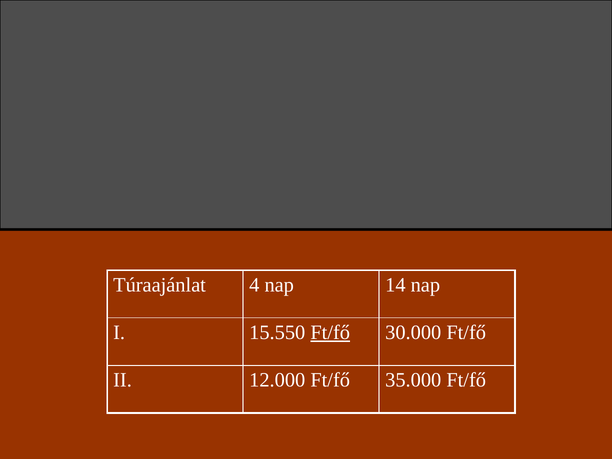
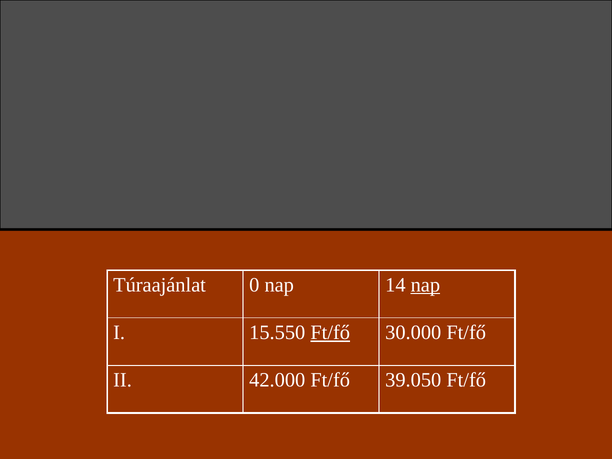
4: 4 -> 0
nap at (425, 285) underline: none -> present
12.000: 12.000 -> 42.000
35.000: 35.000 -> 39.050
